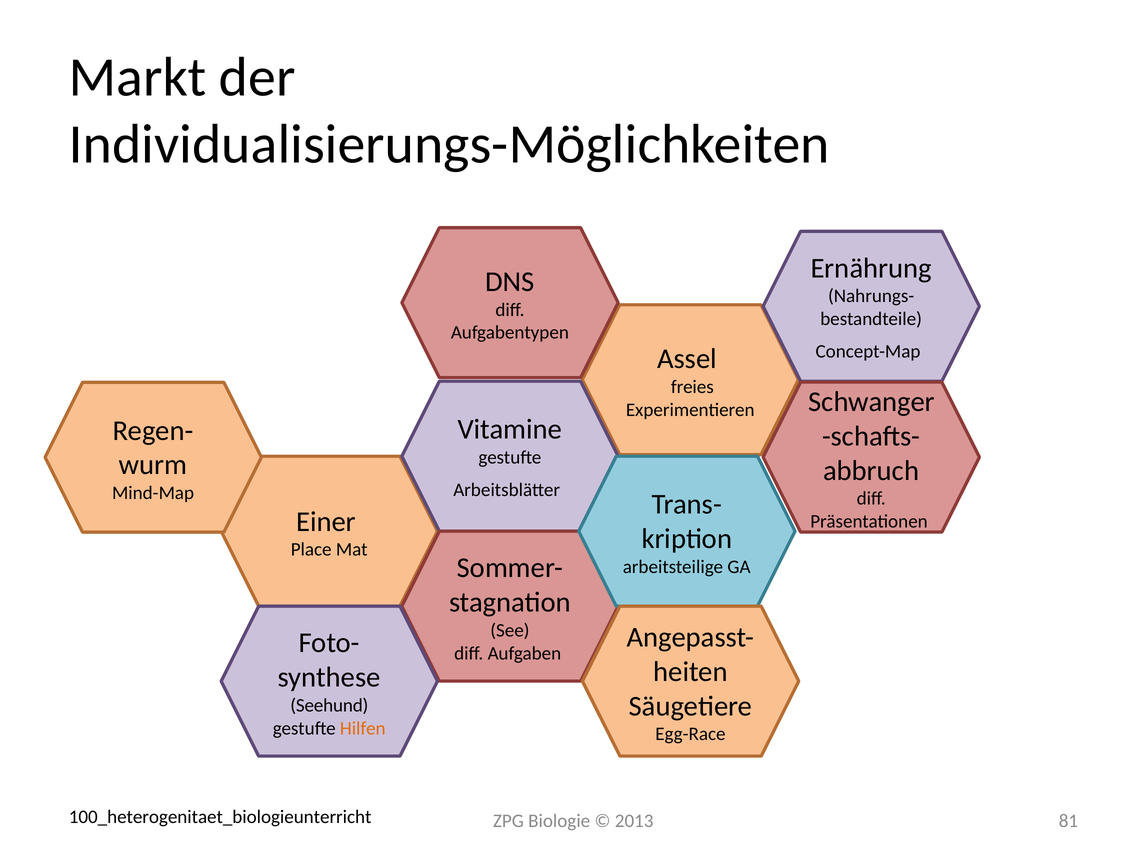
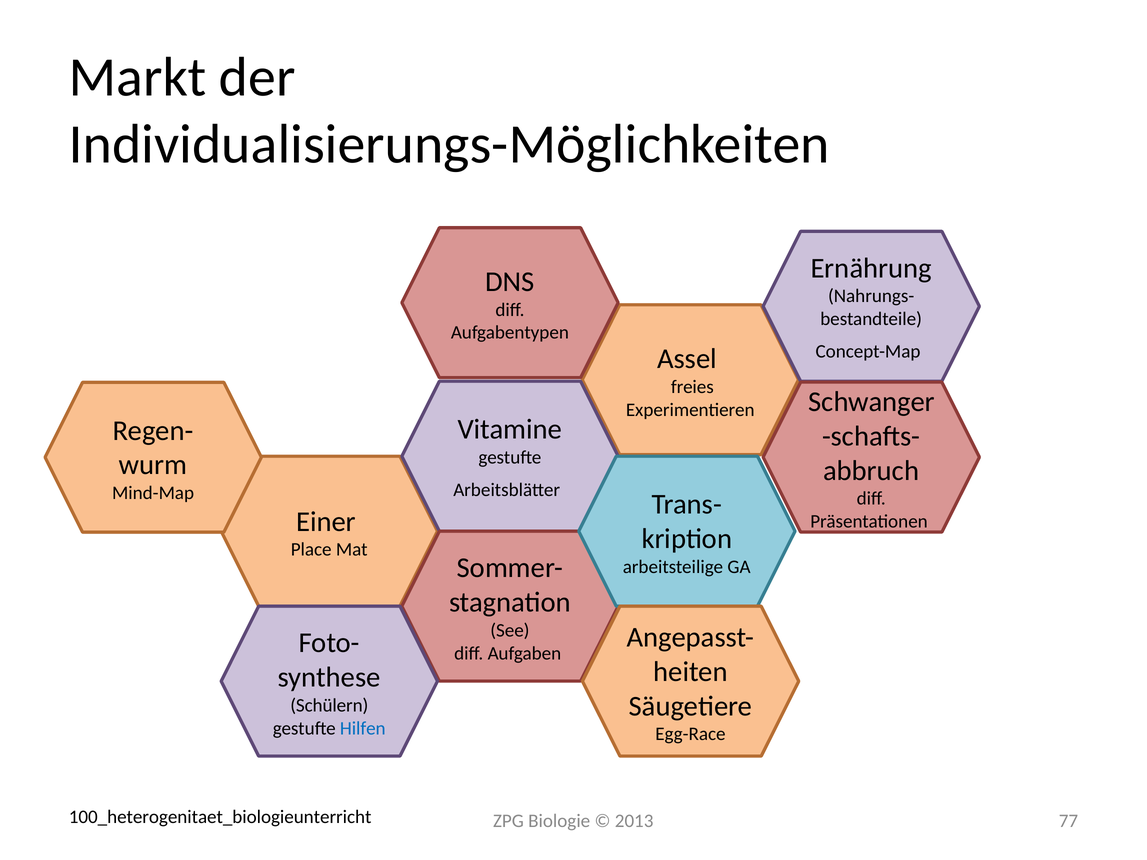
Seehund: Seehund -> Schülern
Hilfen colour: orange -> blue
81: 81 -> 77
